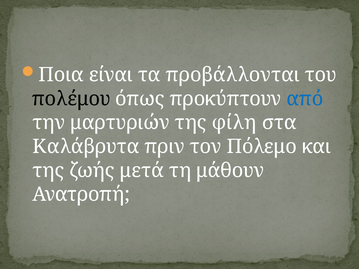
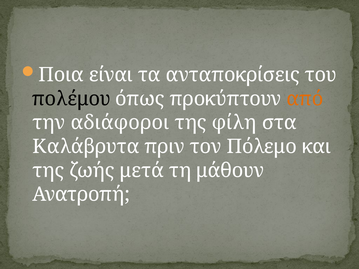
προβάλλονται: προβάλλονται -> ανταποκρίσεις
από colour: blue -> orange
μαρτυριών: μαρτυριών -> αδιάφοροι
